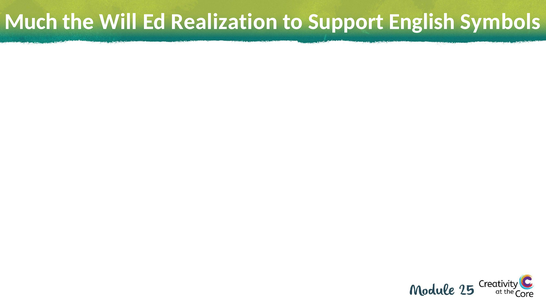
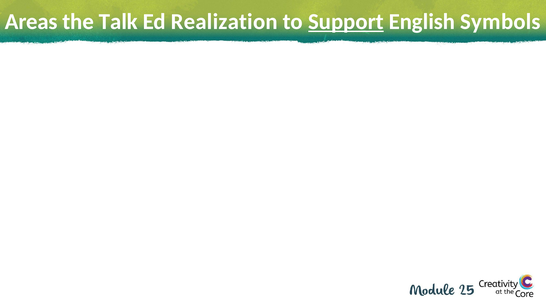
Much: Much -> Areas
Will: Will -> Talk
Support underline: none -> present
